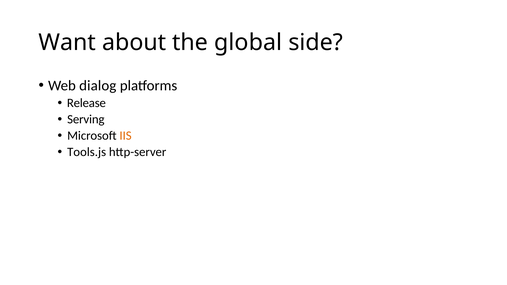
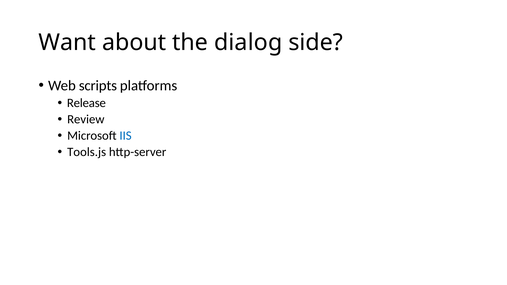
global: global -> dialog
dialog: dialog -> scripts
Serving: Serving -> Review
IIS colour: orange -> blue
